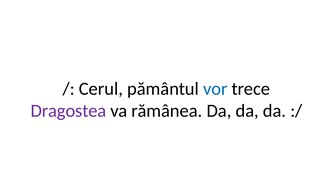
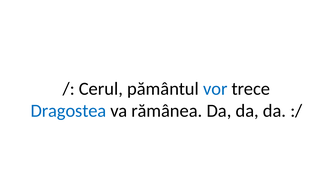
Dragostea colour: purple -> blue
